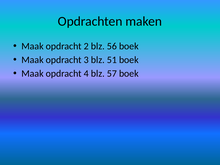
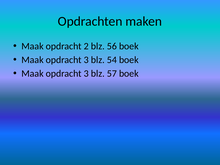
51: 51 -> 54
4 at (86, 74): 4 -> 3
